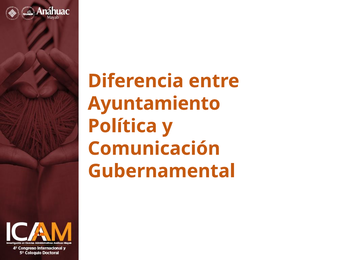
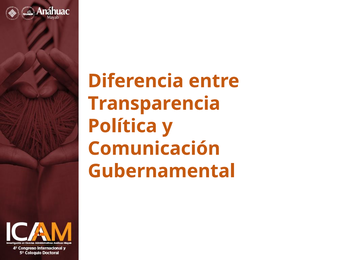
Ayuntamiento: Ayuntamiento -> Transparencia
